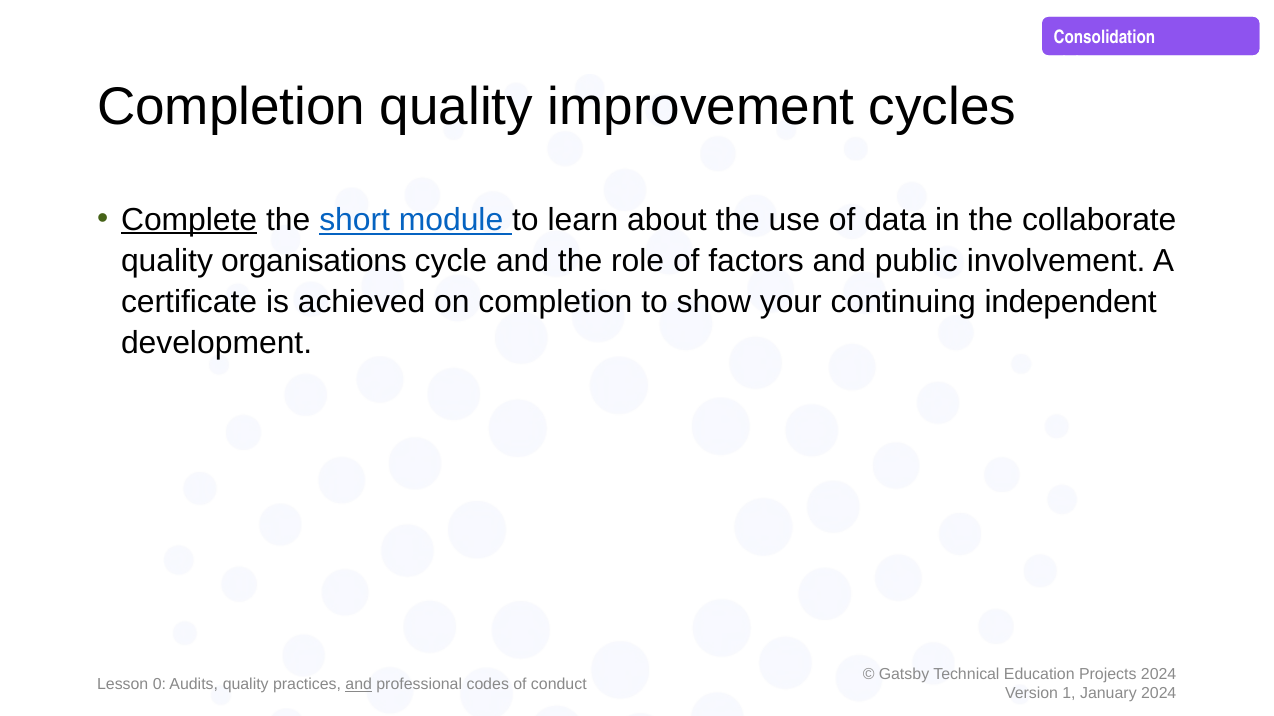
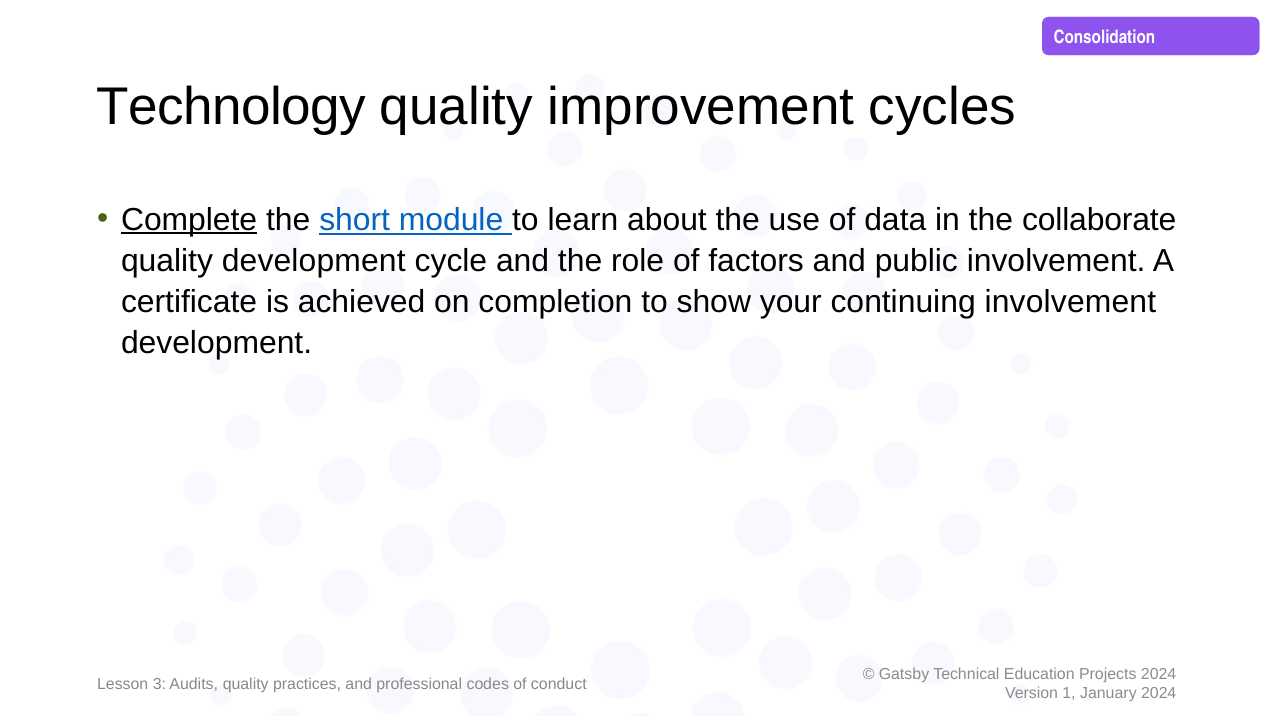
Completion at (231, 107): Completion -> Technology
quality organisations: organisations -> development
continuing independent: independent -> involvement
0: 0 -> 3
and at (359, 685) underline: present -> none
